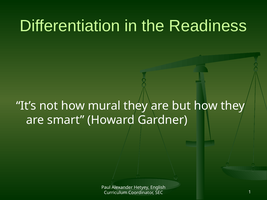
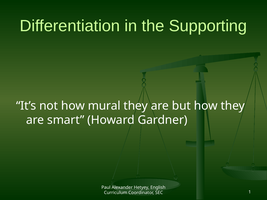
Readiness: Readiness -> Supporting
